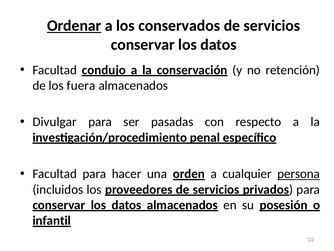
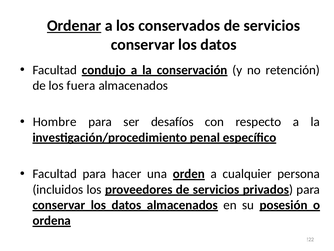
Divulgar: Divulgar -> Hombre
pasadas: pasadas -> desafíos
persona underline: present -> none
infantil: infantil -> ordena
